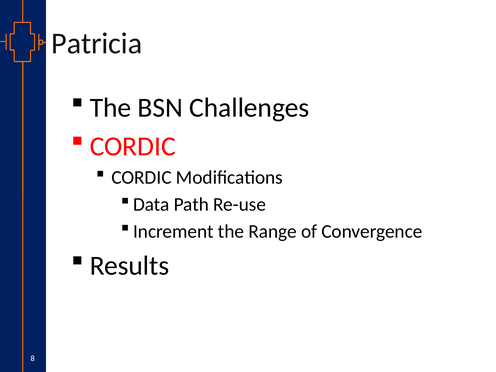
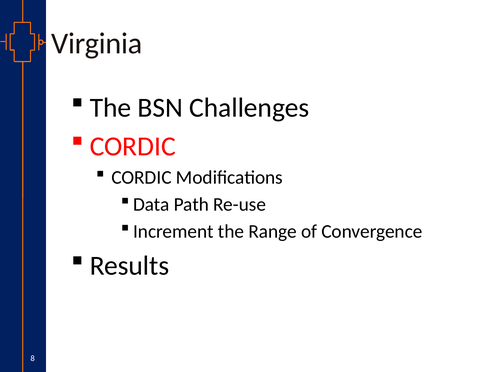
Patricia: Patricia -> Virginia
